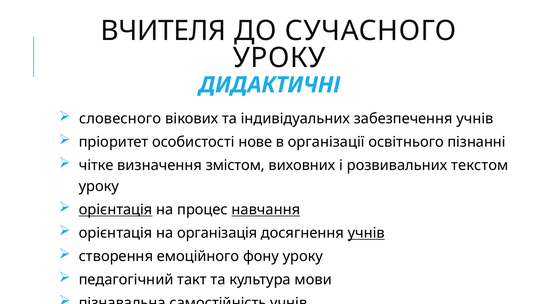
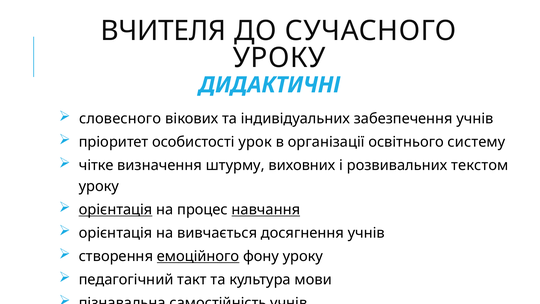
нове: нове -> урок
пізнанні: пізнанні -> систему
змістом: змістом -> штурму
організація: організація -> вивчається
учнів at (366, 233) underline: present -> none
емоційного underline: none -> present
